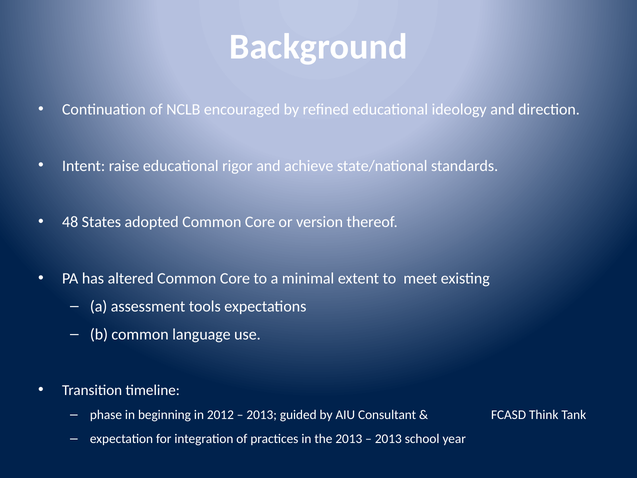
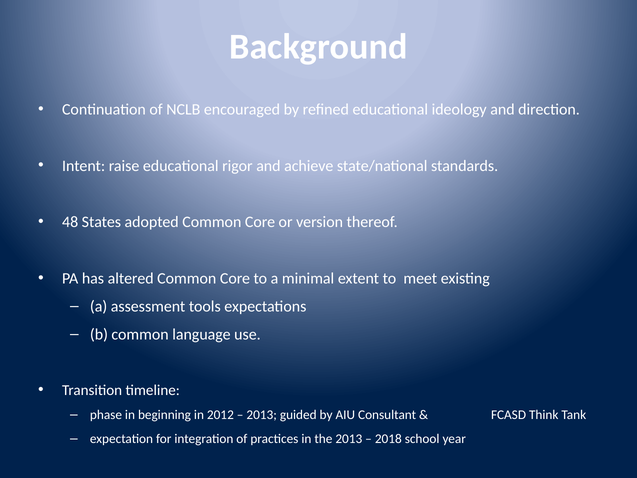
2013 at (388, 439): 2013 -> 2018
